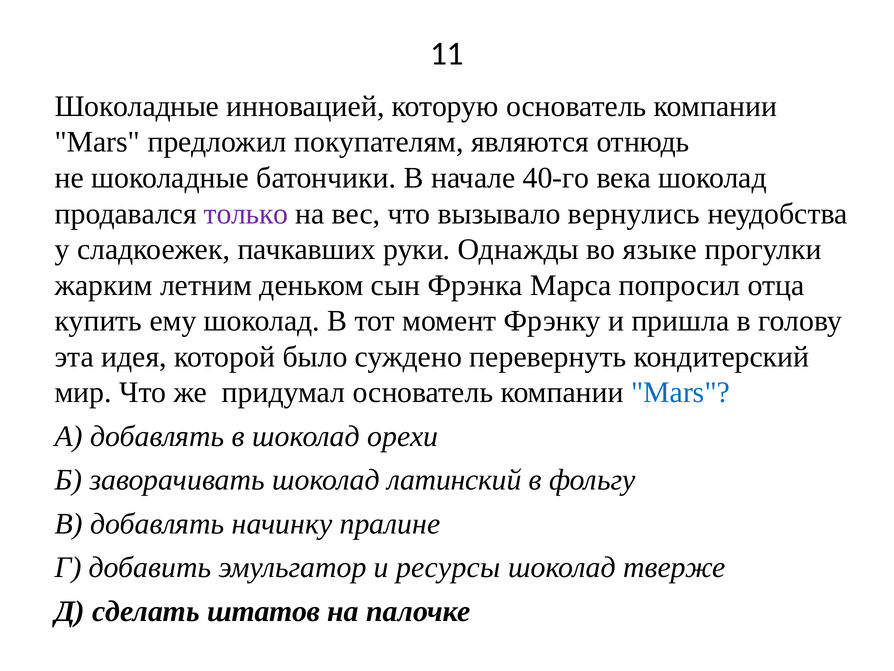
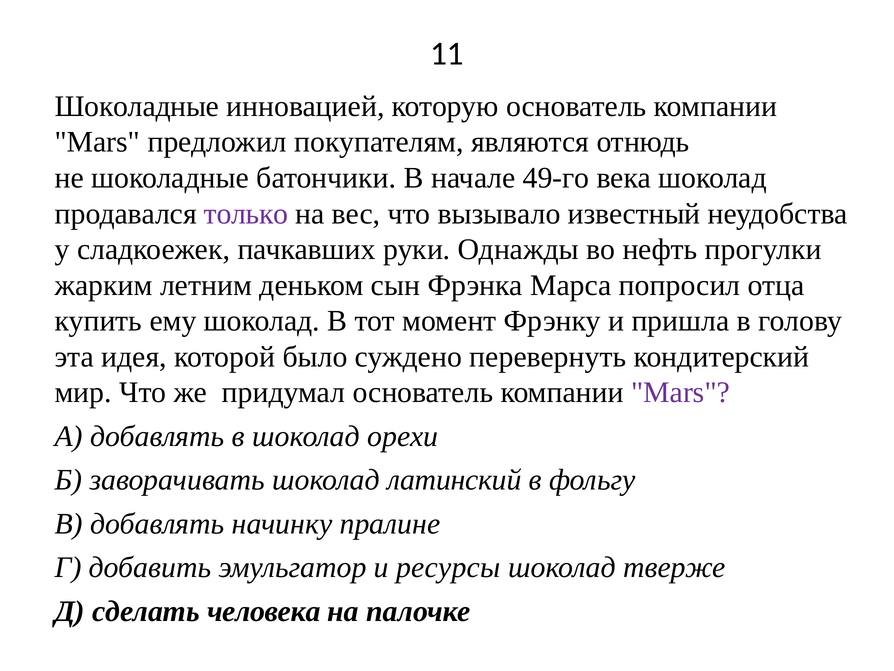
40-го: 40-го -> 49-го
вернулись: вернулись -> известный
языке: языке -> нефть
Mars at (681, 392) colour: blue -> purple
штатов: штатов -> человека
